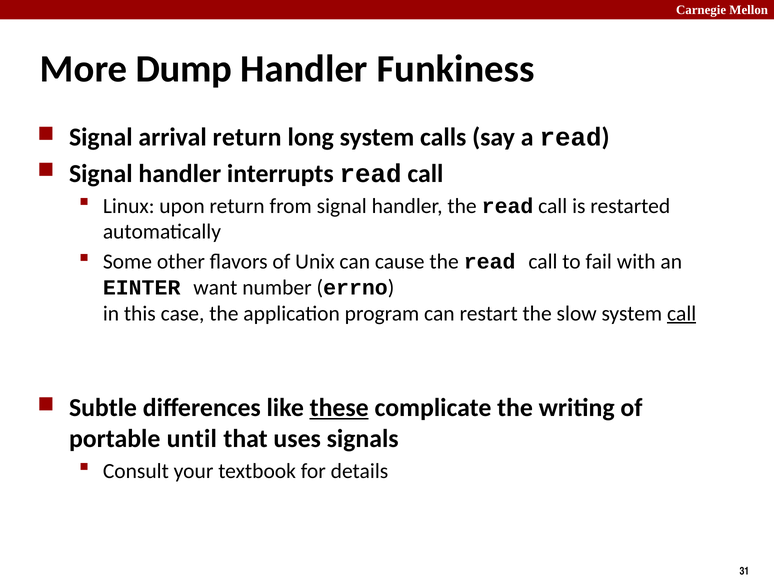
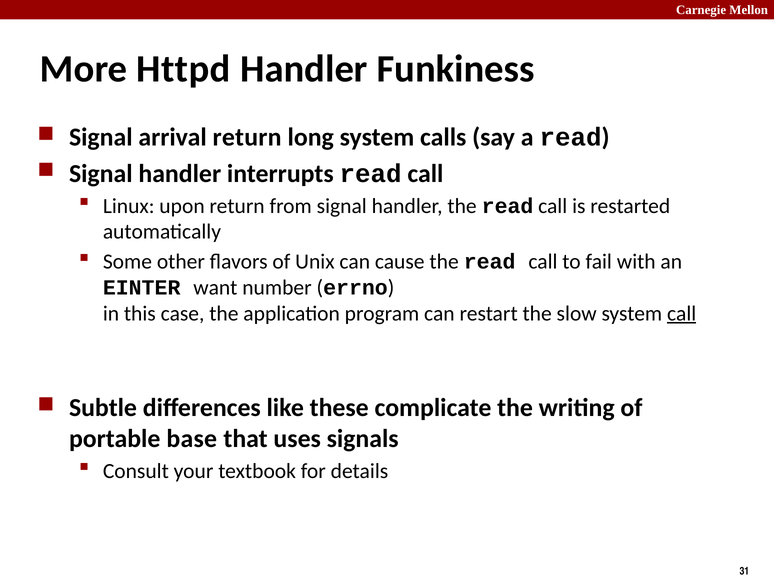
Dump: Dump -> Httpd
these underline: present -> none
until: until -> base
